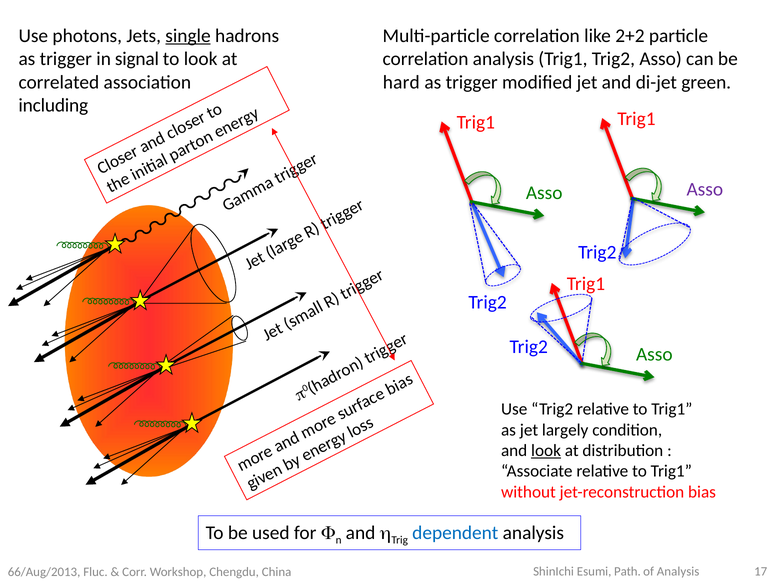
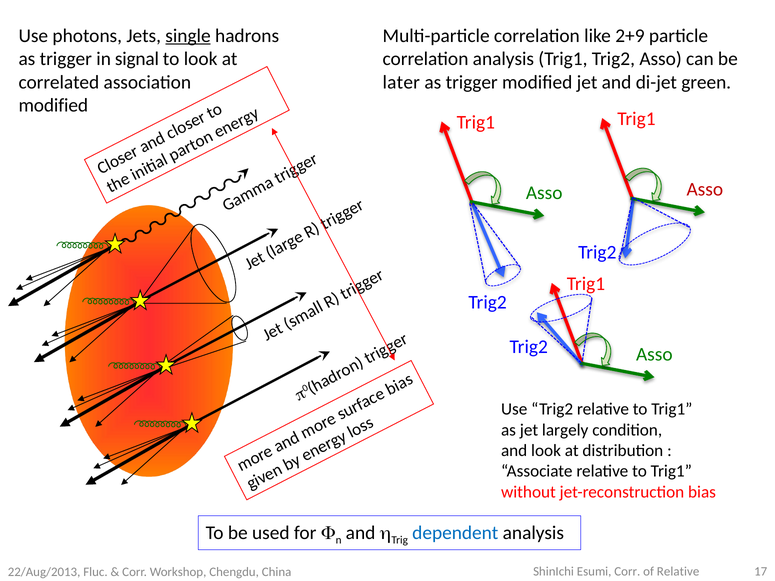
2+2: 2+2 -> 2+9
hard: hard -> later
including at (53, 106): including -> modified
Asso at (705, 189) colour: purple -> red
look at (546, 451) underline: present -> none
66/Aug/2013: 66/Aug/2013 -> 22/Aug/2013
Esumi Path: Path -> Corr
of Analysis: Analysis -> Relative
